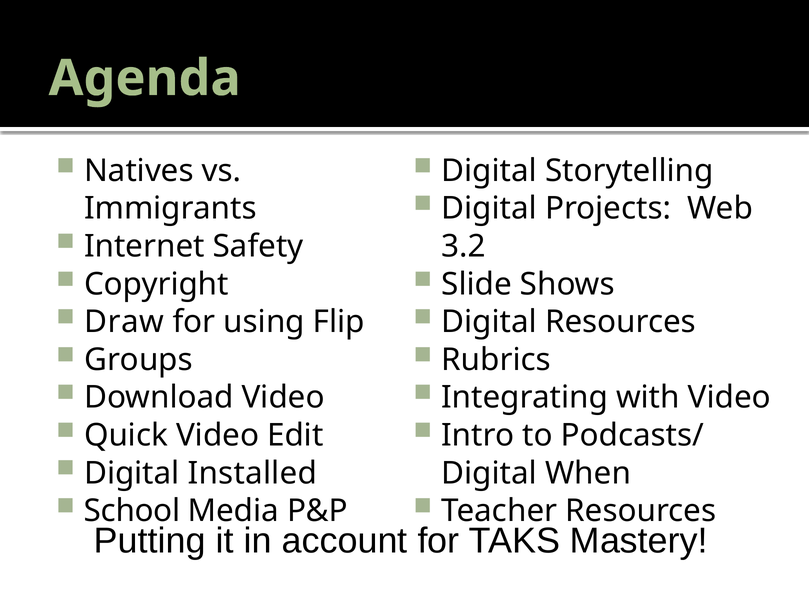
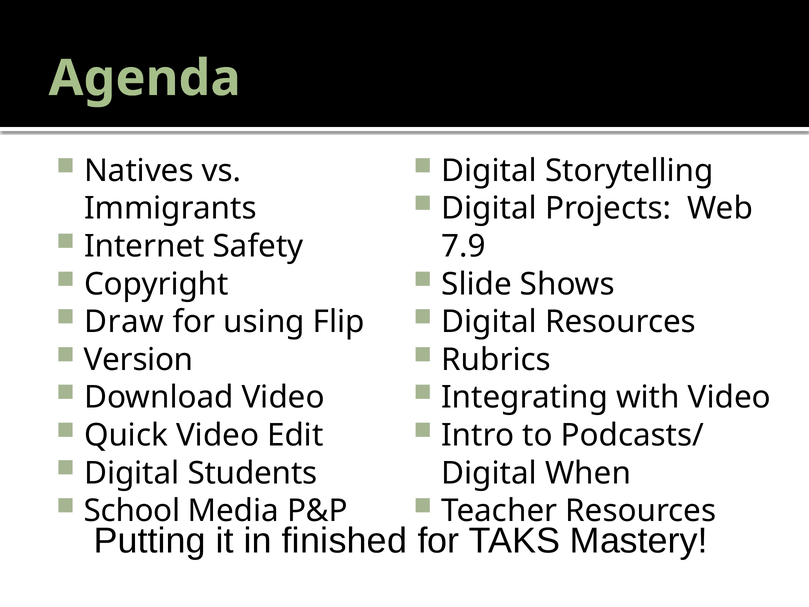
3.2: 3.2 -> 7.9
Groups: Groups -> Version
Installed: Installed -> Students
account: account -> finished
